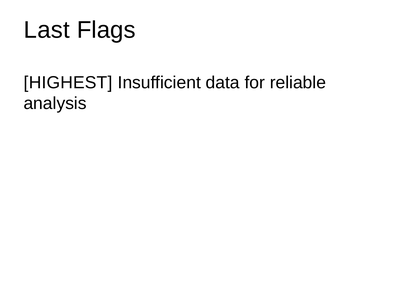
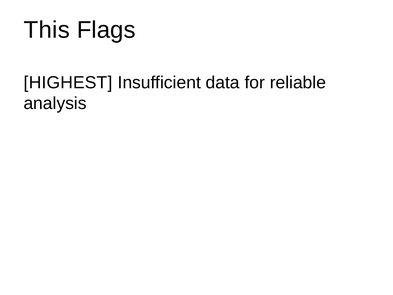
Last: Last -> This
